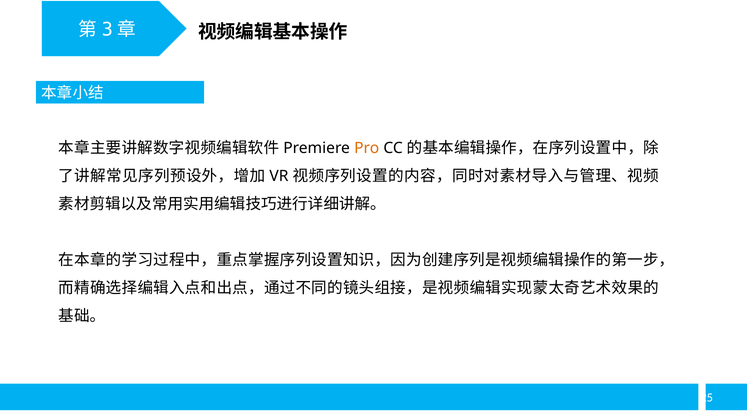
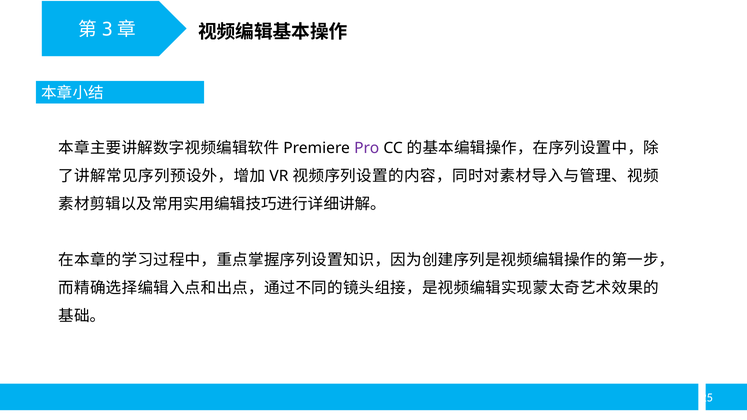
Pro colour: orange -> purple
